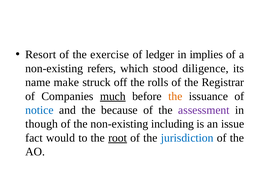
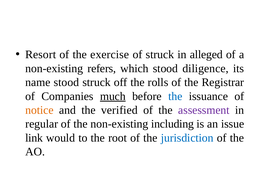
of ledger: ledger -> struck
implies: implies -> alleged
name make: make -> stood
the at (175, 96) colour: orange -> blue
notice colour: blue -> orange
because: because -> verified
though: though -> regular
fact: fact -> link
root underline: present -> none
